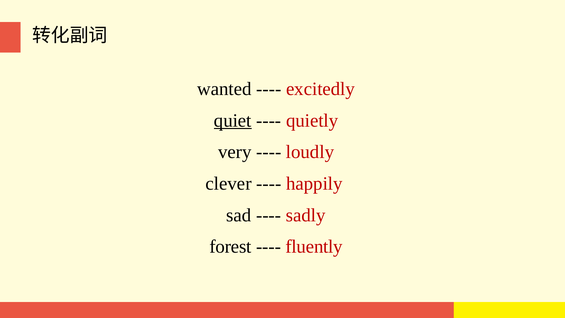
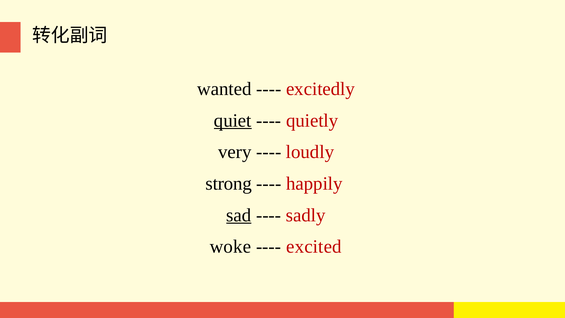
clever: clever -> strong
sad underline: none -> present
forest: forest -> woke
fluently: fluently -> excited
